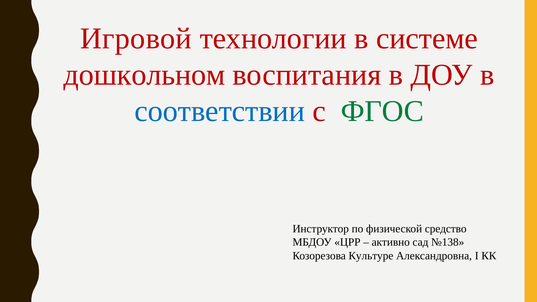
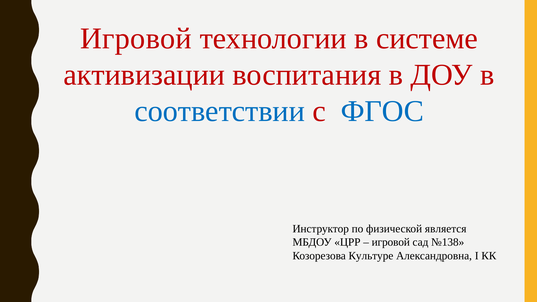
дошкольном: дошкольном -> активизации
ФГОС colour: green -> blue
средство: средство -> является
активно at (391, 242): активно -> игровой
